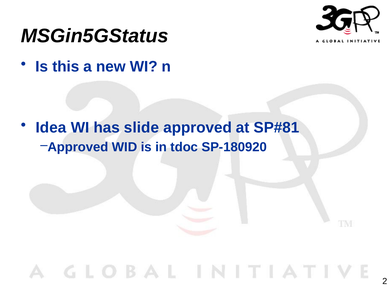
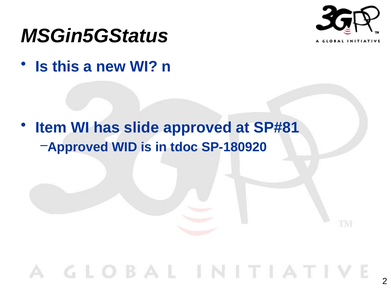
Idea: Idea -> Item
